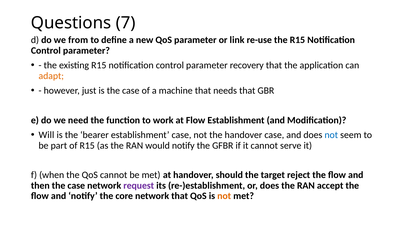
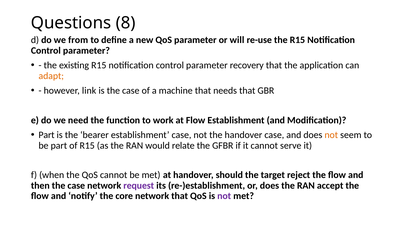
7: 7 -> 8
link: link -> will
just: just -> link
Will at (46, 135): Will -> Part
not at (331, 135) colour: blue -> orange
would notify: notify -> relate
not at (224, 196) colour: orange -> purple
